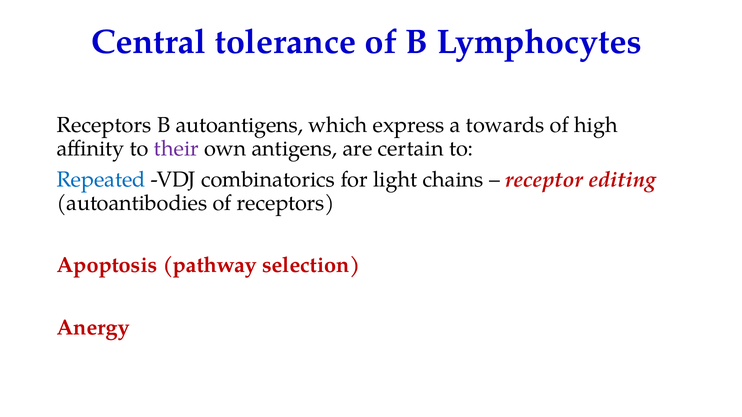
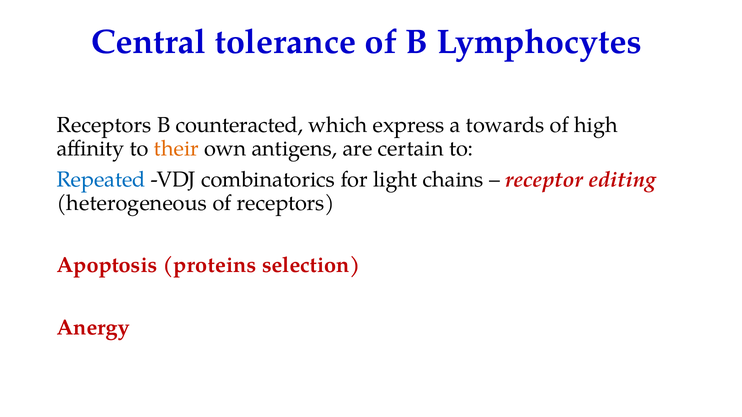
autoantigens: autoantigens -> counteracted
their colour: purple -> orange
autoantibodies: autoantibodies -> heterogeneous
pathway: pathway -> proteins
